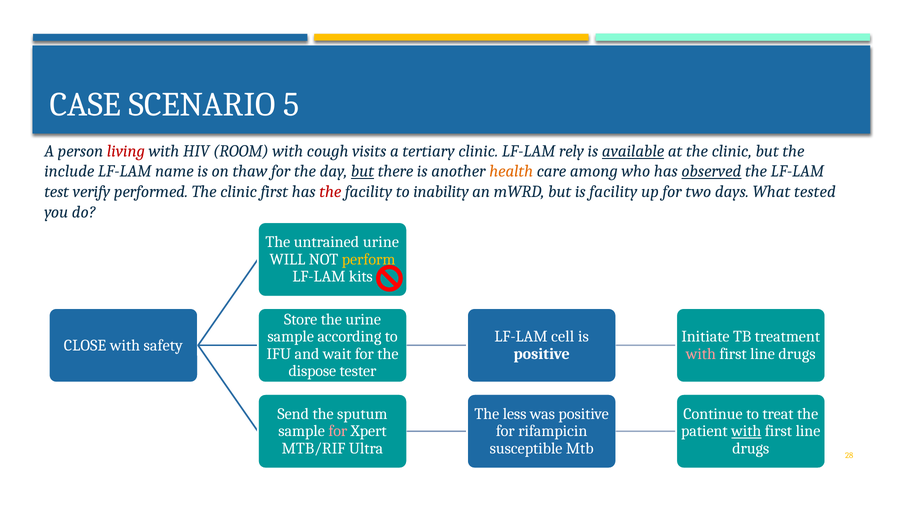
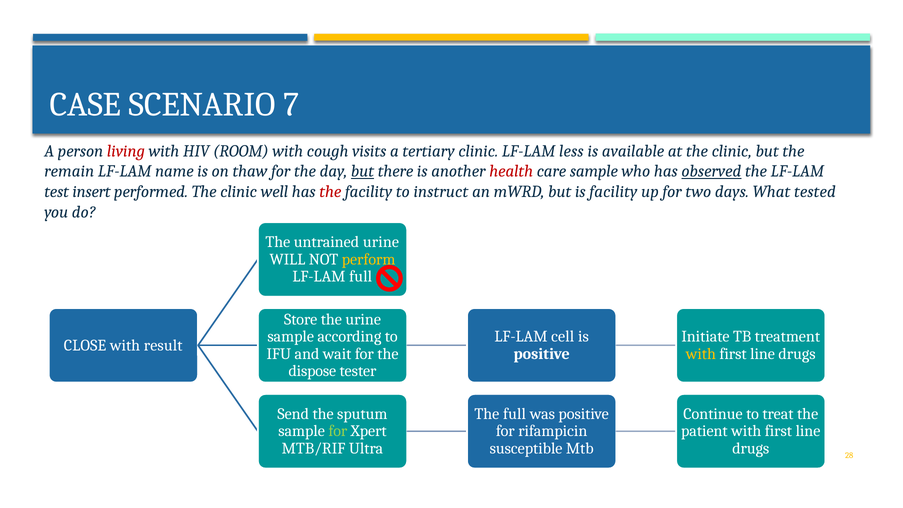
5: 5 -> 7
rely: rely -> less
available underline: present -> none
include: include -> remain
health colour: orange -> red
care among: among -> sample
verify: verify -> insert
clinic first: first -> well
inability: inability -> instruct
LF-LAM kits: kits -> full
safety: safety -> result
with at (701, 354) colour: pink -> yellow
The less: less -> full
for at (338, 431) colour: pink -> light green
with at (746, 431) underline: present -> none
